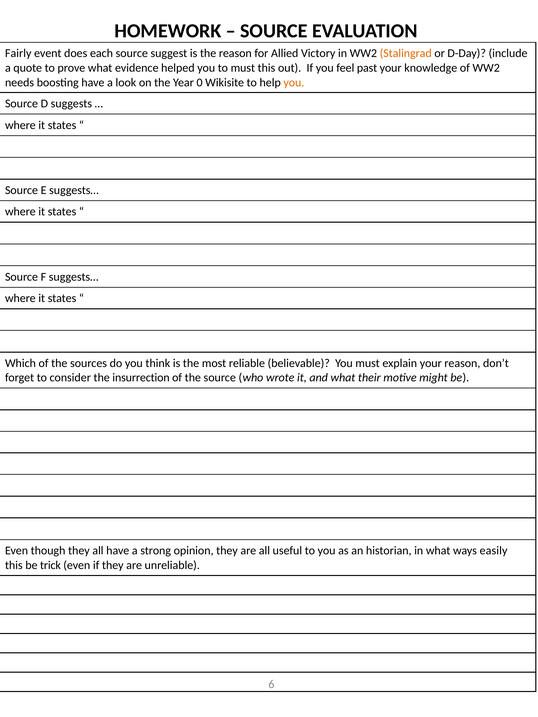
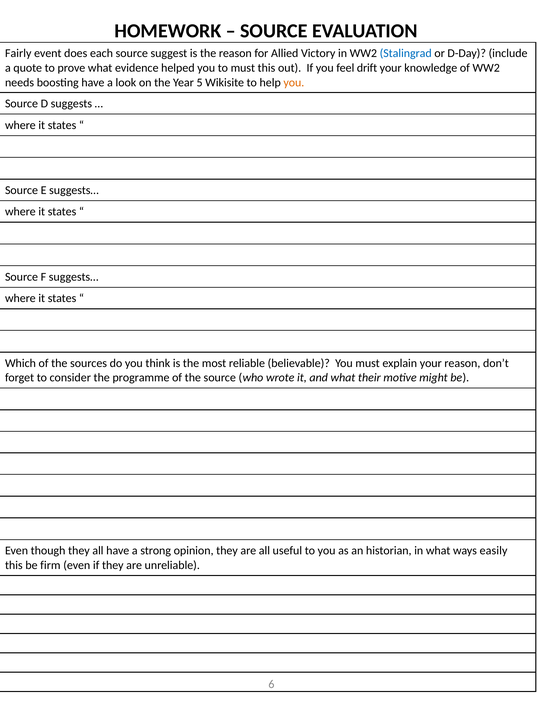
Stalingrad colour: orange -> blue
past: past -> drift
0: 0 -> 5
insurrection: insurrection -> programme
trick: trick -> firm
